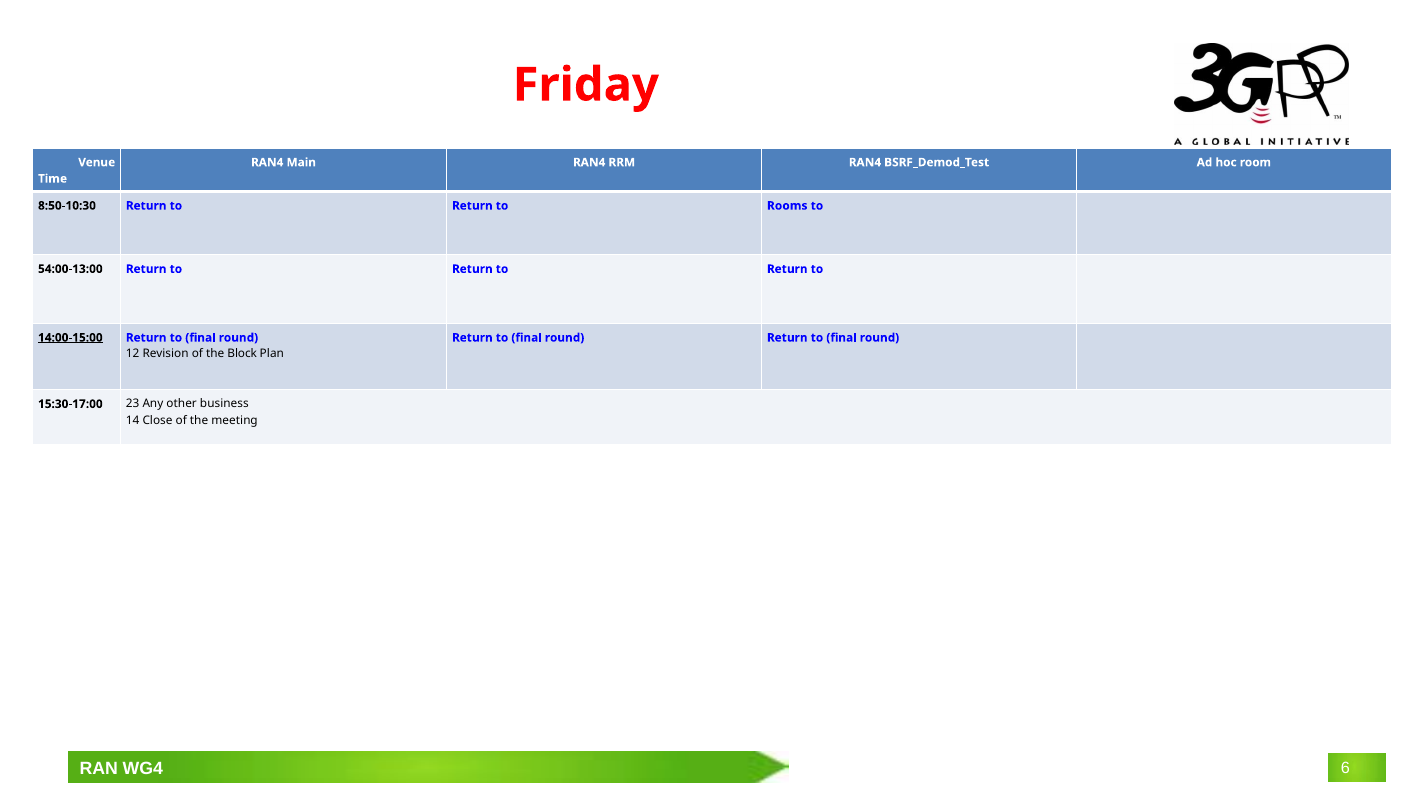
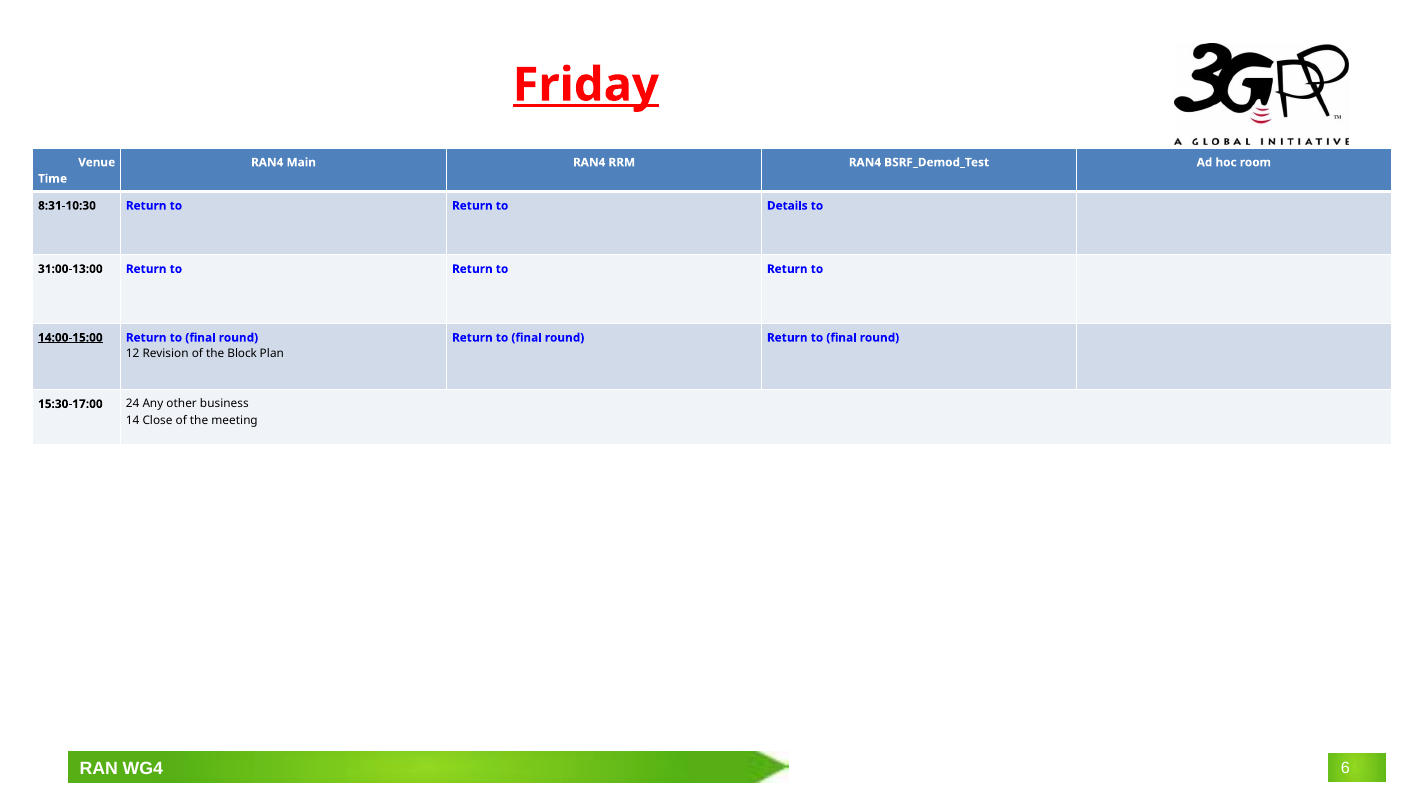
Friday underline: none -> present
8:50-10:30: 8:50-10:30 -> 8:31-10:30
Rooms: Rooms -> Details
54:00-13:00: 54:00-13:00 -> 31:00-13:00
23: 23 -> 24
